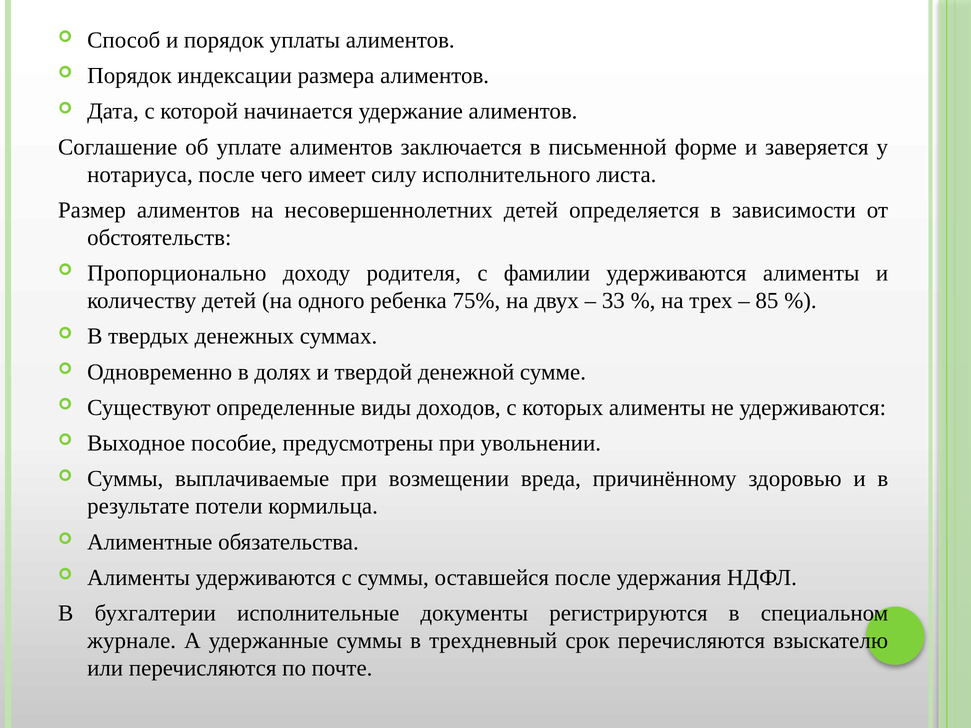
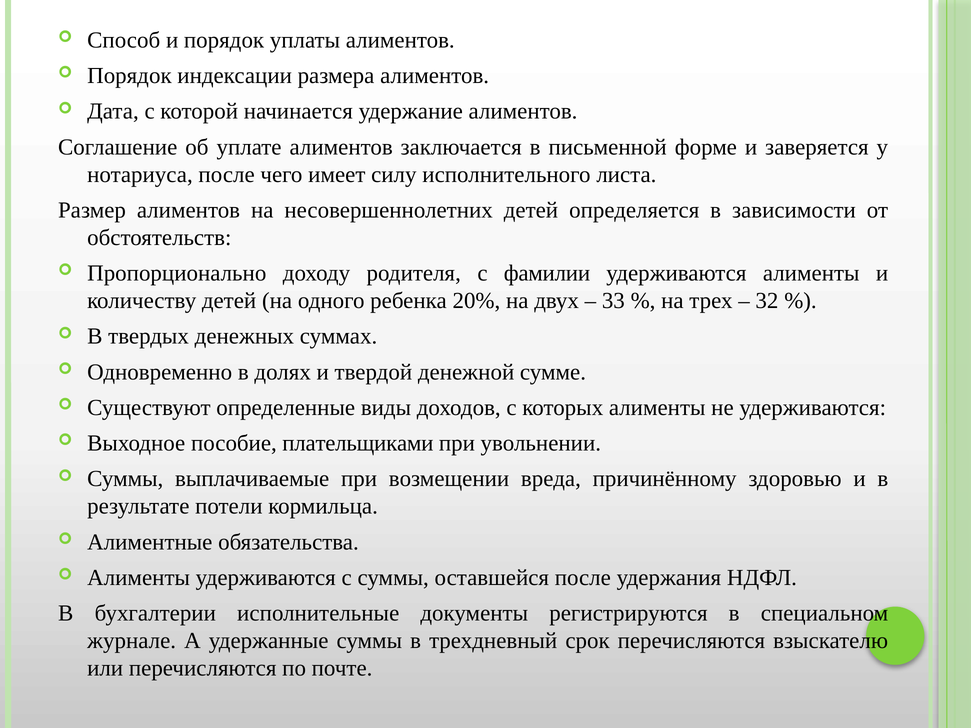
75%: 75% -> 20%
85: 85 -> 32
предусмотрены: предусмотрены -> плательщиками
